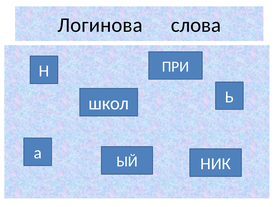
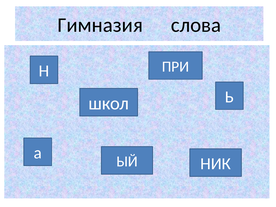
Логинова: Логинова -> Гимназия
